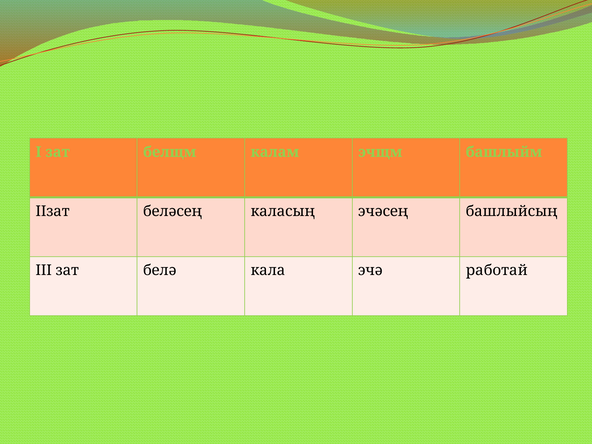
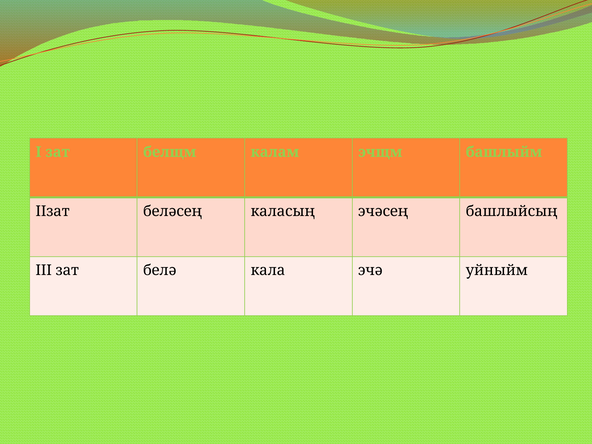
работай: работай -> уйныйм
